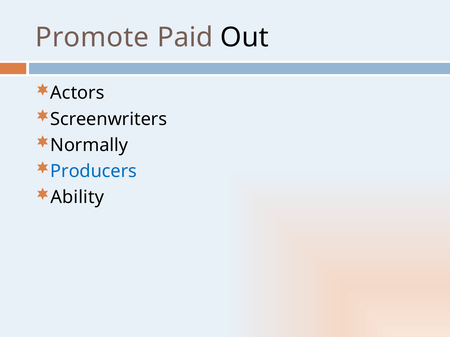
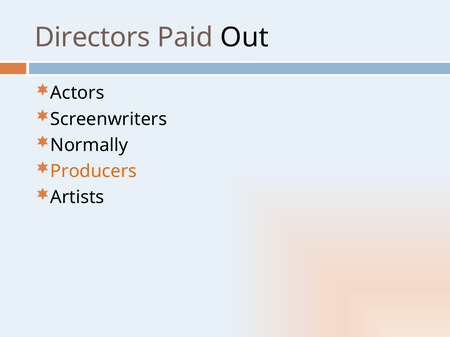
Promote: Promote -> Directors
Producers colour: blue -> orange
Ability: Ability -> Artists
